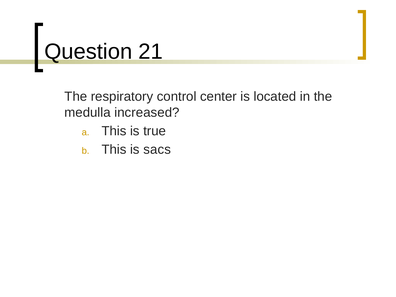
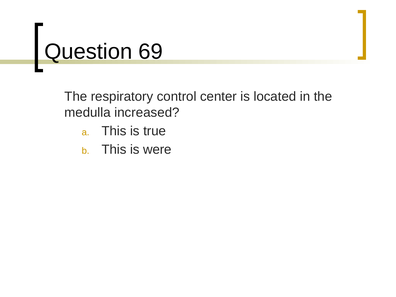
21: 21 -> 69
sacs: sacs -> were
